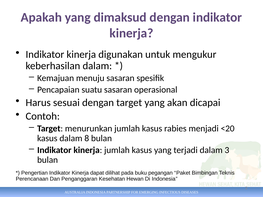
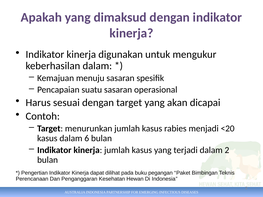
8: 8 -> 6
dalam 3: 3 -> 2
